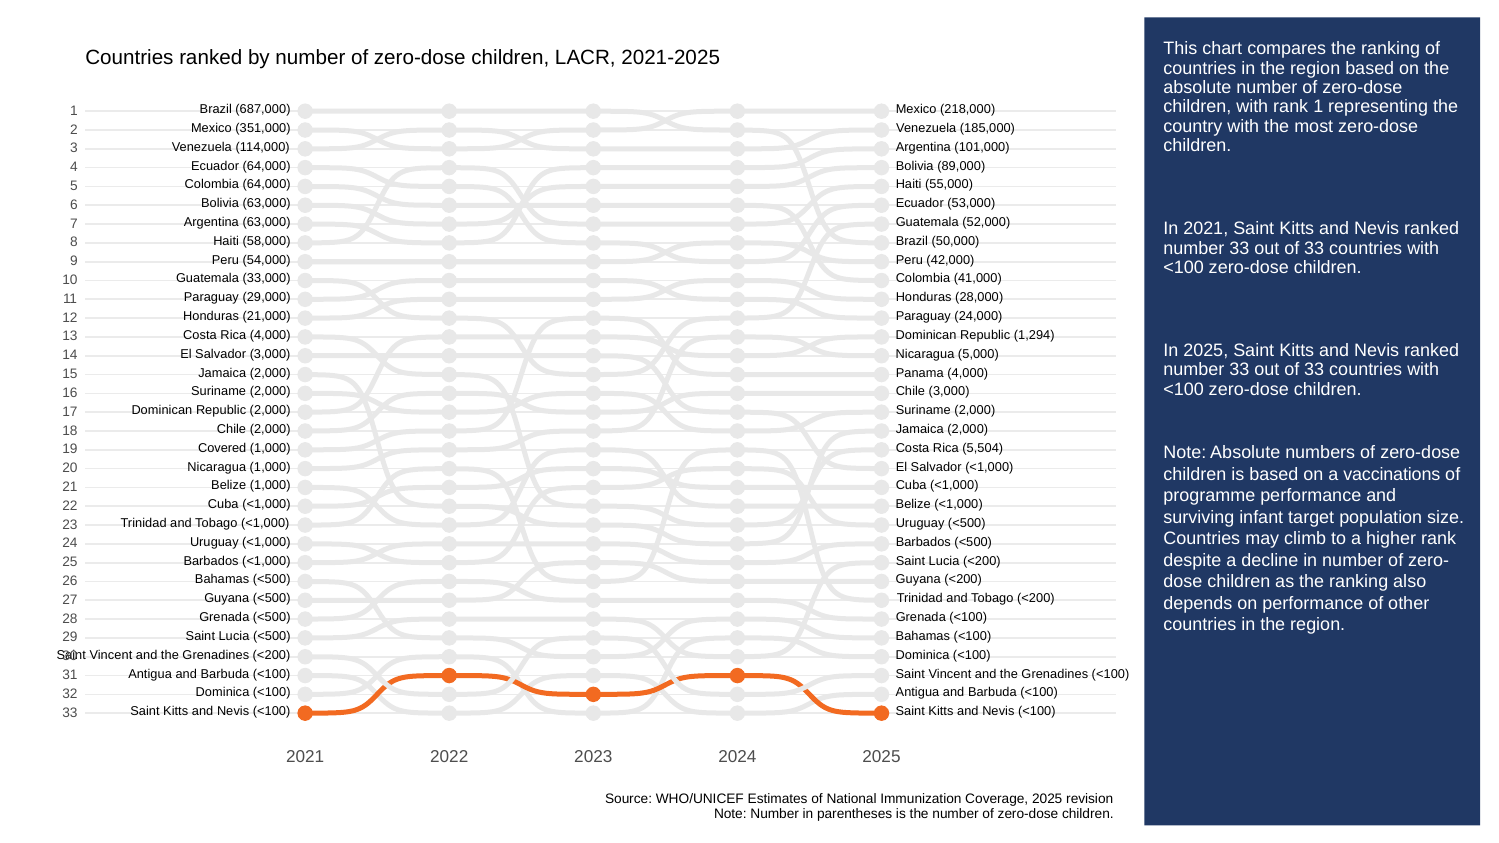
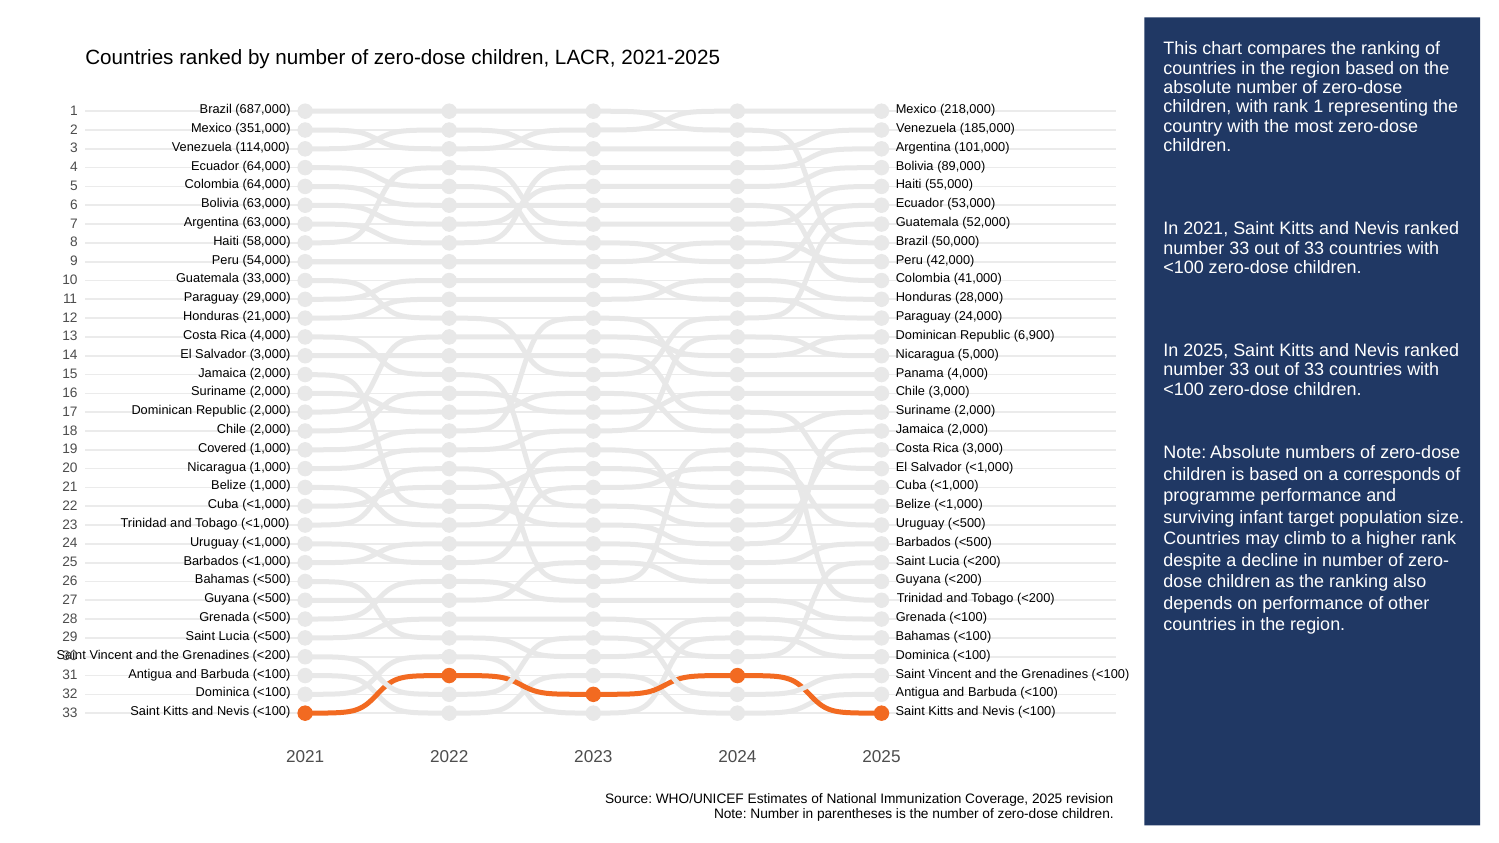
1,294: 1,294 -> 6,900
Rica 5,504: 5,504 -> 3,000
vaccinations: vaccinations -> corresponds
